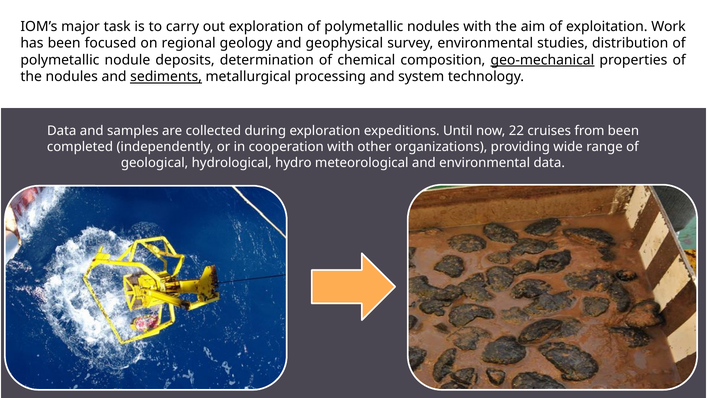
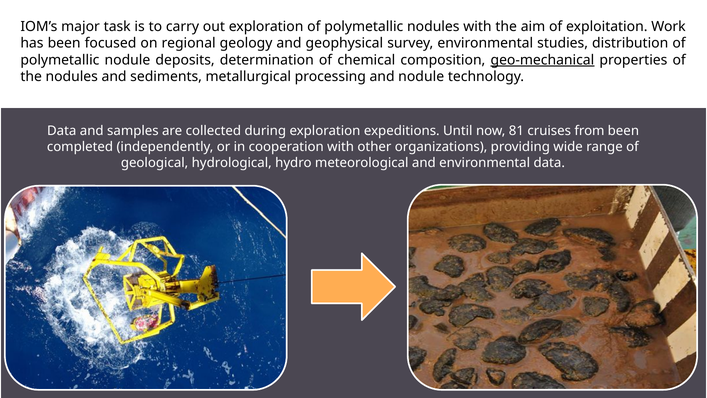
sediments underline: present -> none
and system: system -> nodule
22: 22 -> 81
